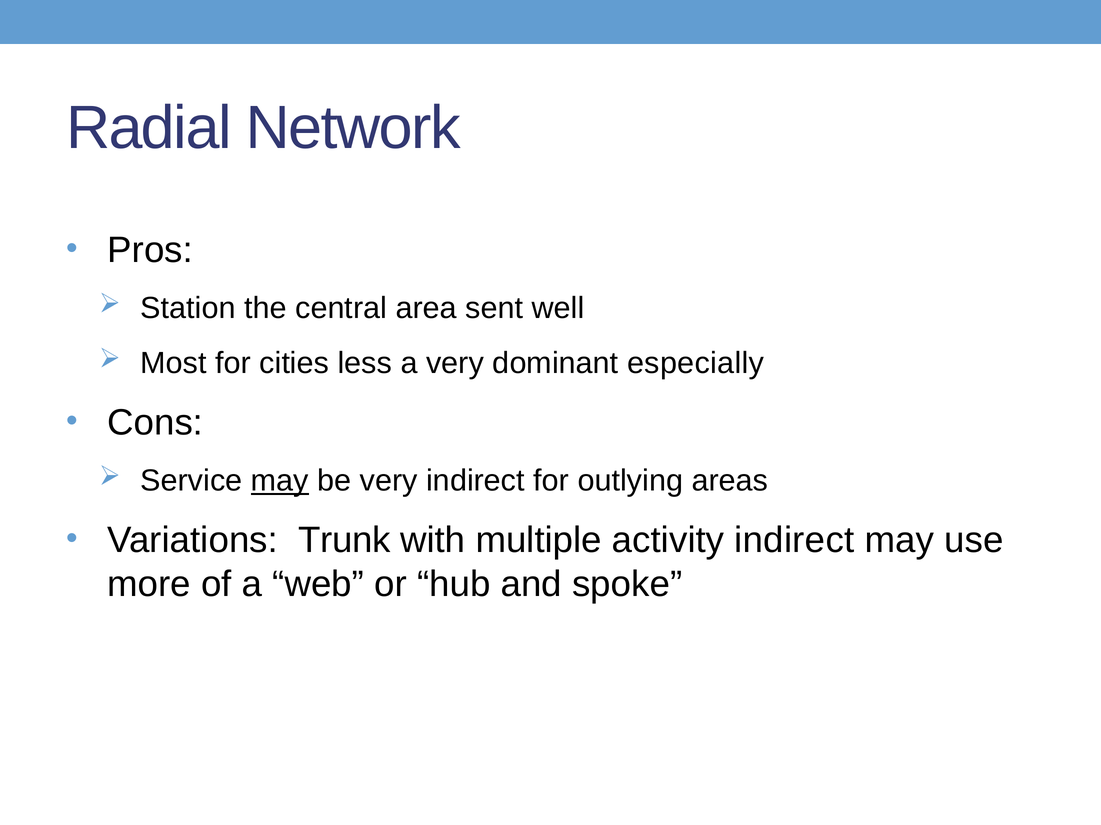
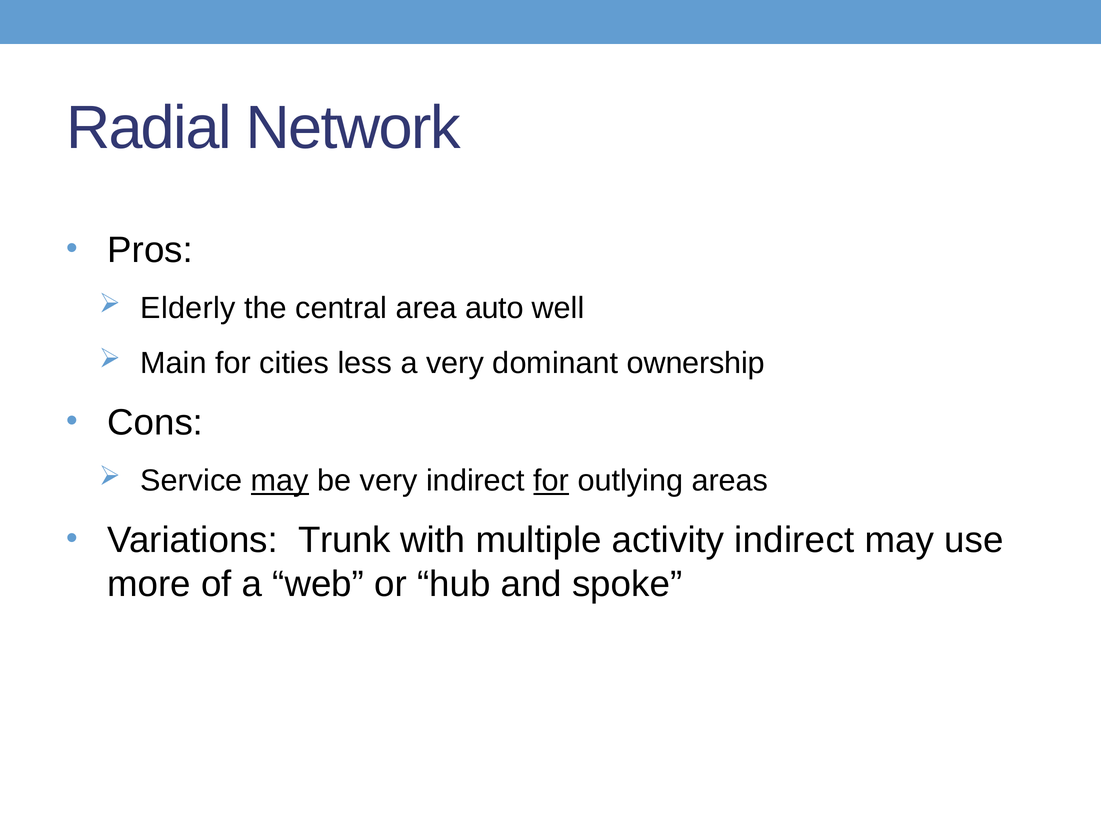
Station: Station -> Elderly
sent: sent -> auto
Most: Most -> Main
especially: especially -> ownership
for at (551, 481) underline: none -> present
